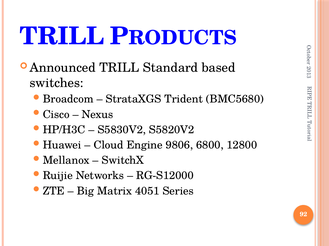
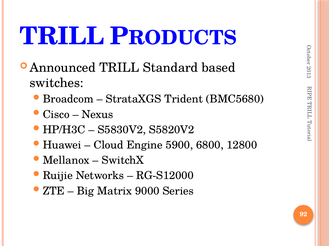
9806: 9806 -> 5900
4051: 4051 -> 9000
